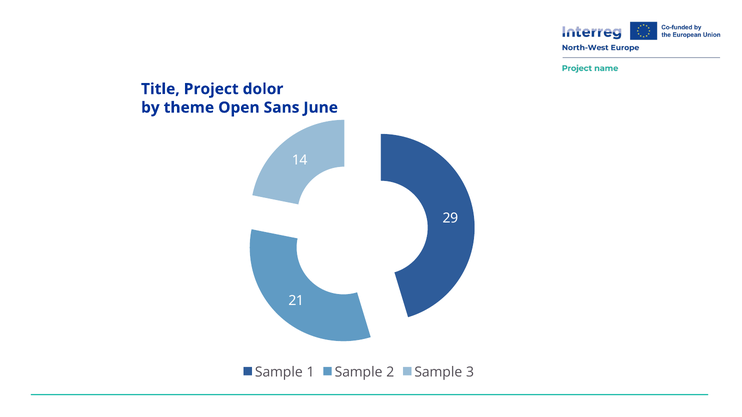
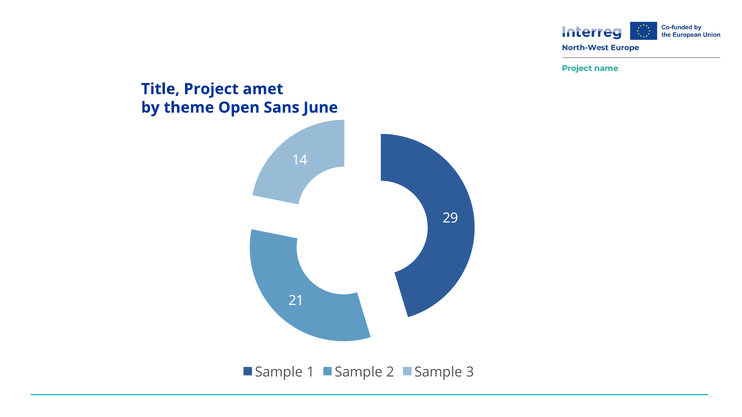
dolor: dolor -> amet
